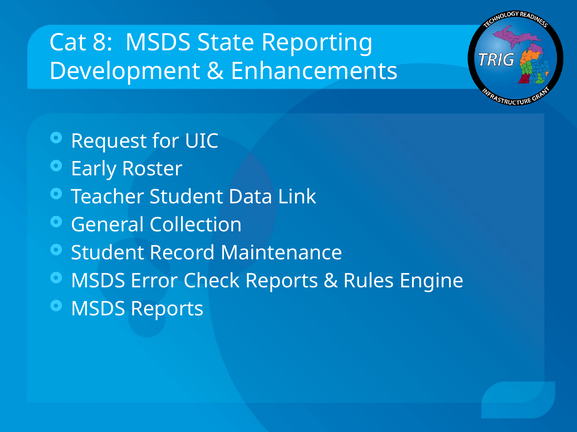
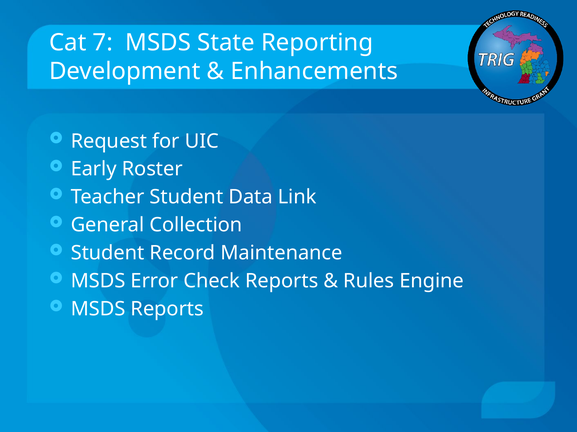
8: 8 -> 7
